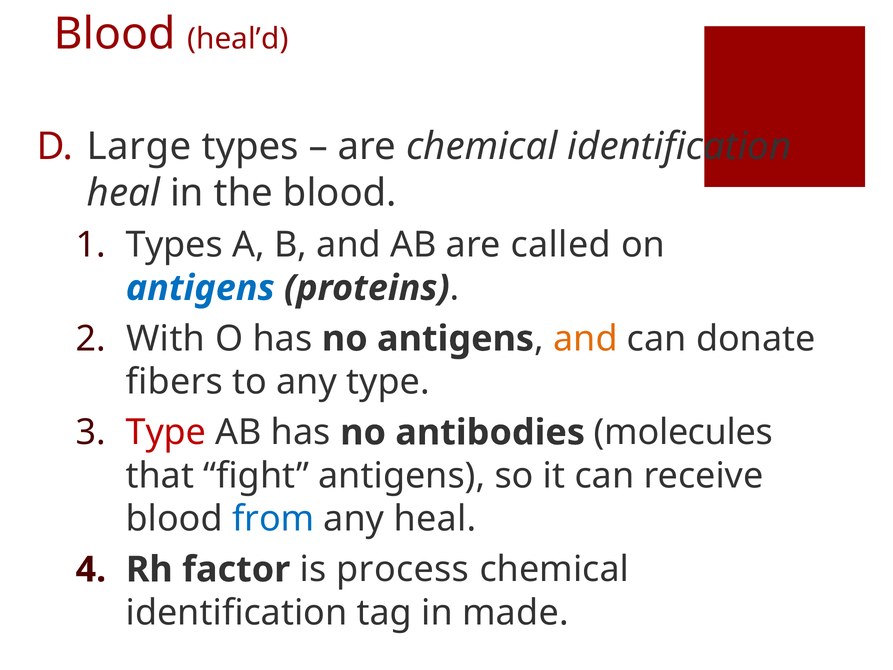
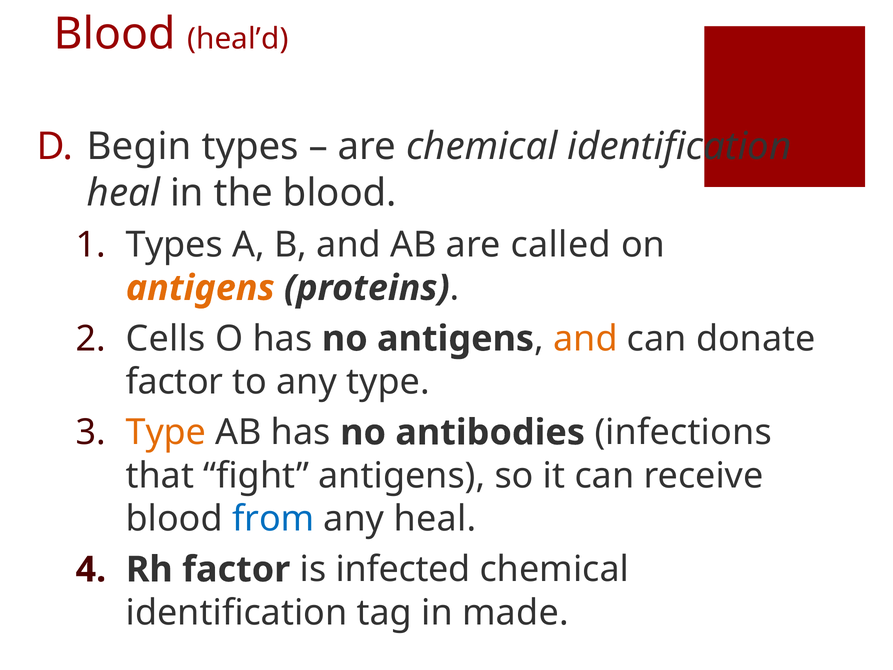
Large: Large -> Begin
antigens at (200, 288) colour: blue -> orange
With: With -> Cells
fibers at (174, 382): fibers -> factor
Type at (166, 432) colour: red -> orange
molecules: molecules -> infections
process: process -> infected
